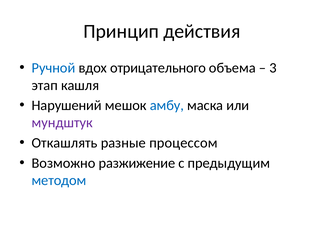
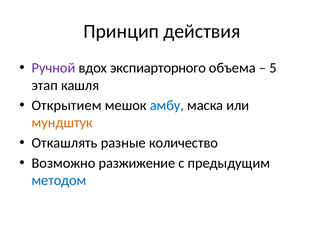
Ручной colour: blue -> purple
отрицательного: отрицательного -> экспиарторного
3: 3 -> 5
Нарушений: Нарушений -> Открытием
мундштук colour: purple -> orange
процессом: процессом -> количество
